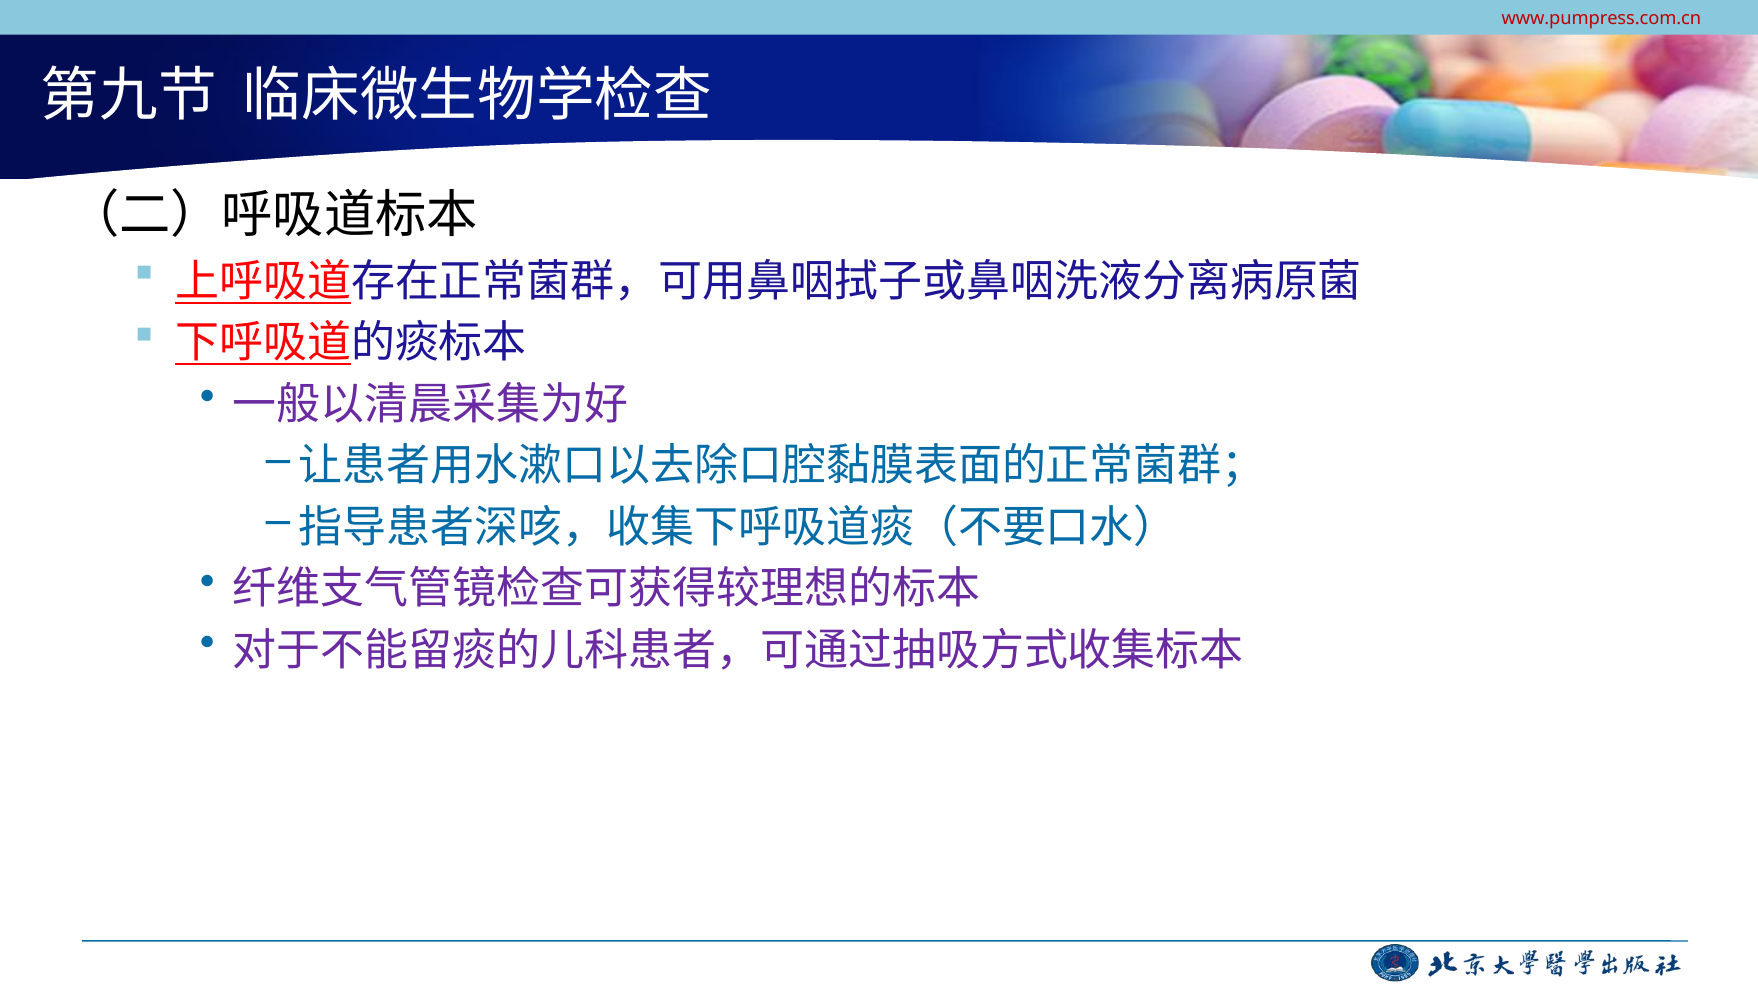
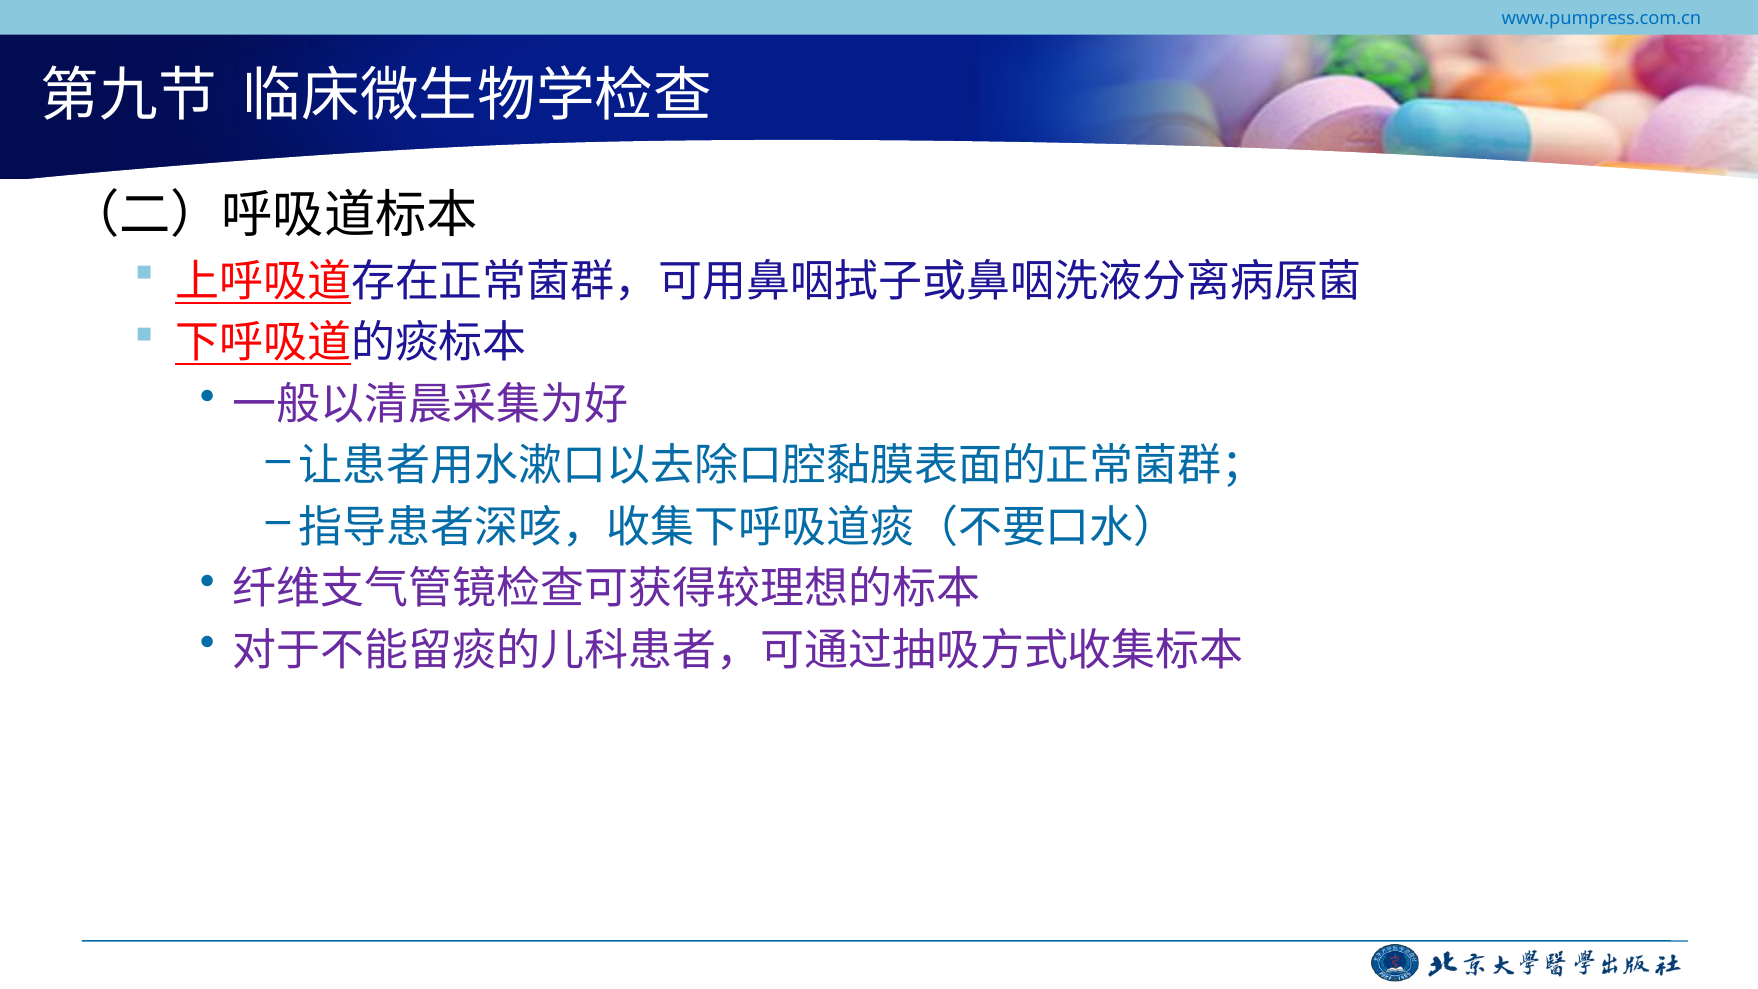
www.pumpress.com.cn colour: red -> blue
